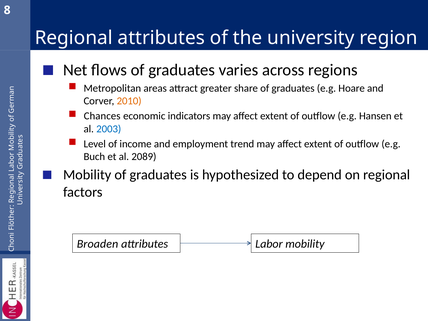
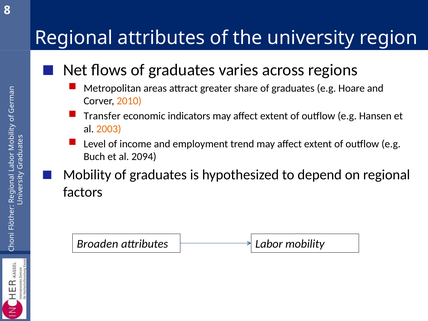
Chances: Chances -> Transfer
2003 colour: blue -> orange
2089: 2089 -> 2094
